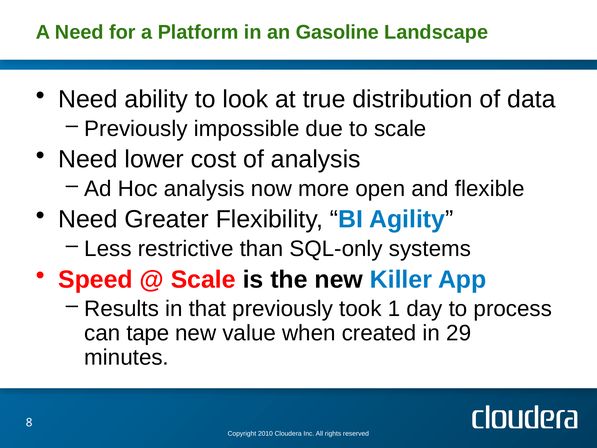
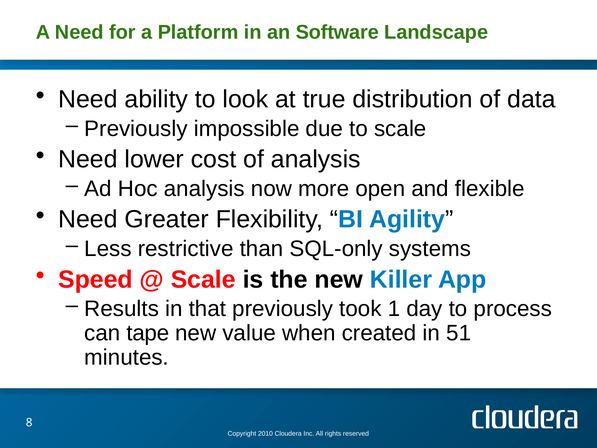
Gasoline: Gasoline -> Software
29: 29 -> 51
